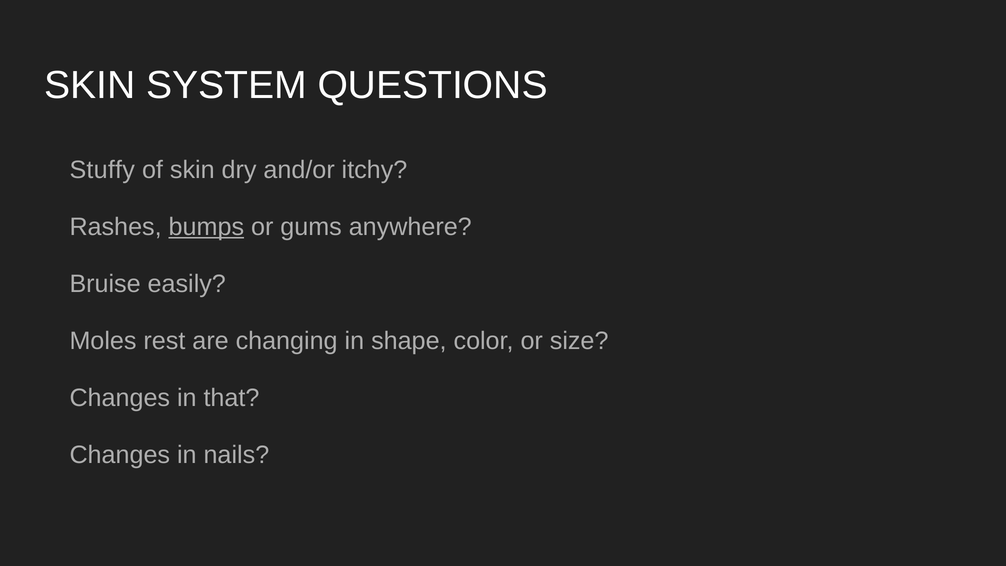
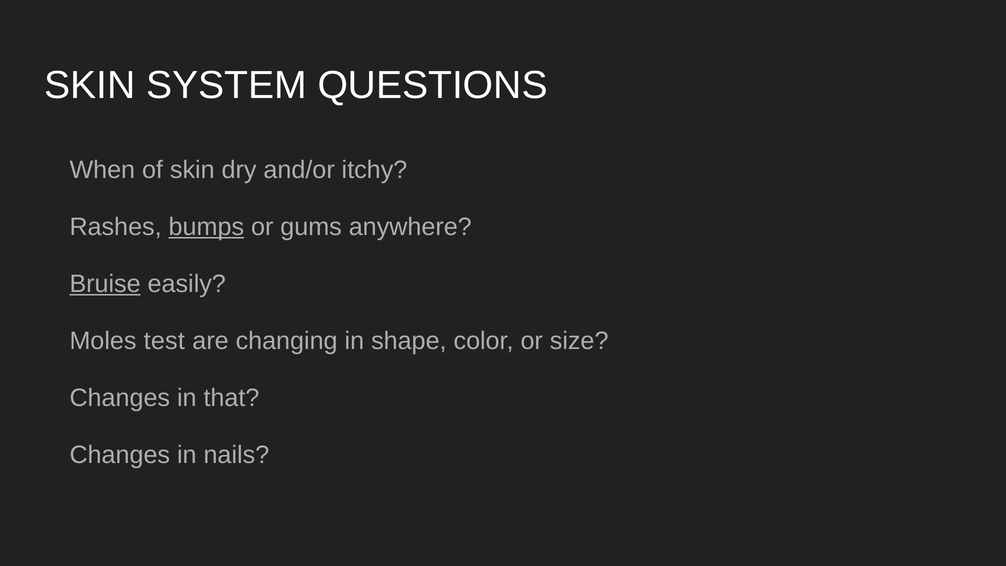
Stuffy: Stuffy -> When
Bruise underline: none -> present
rest: rest -> test
